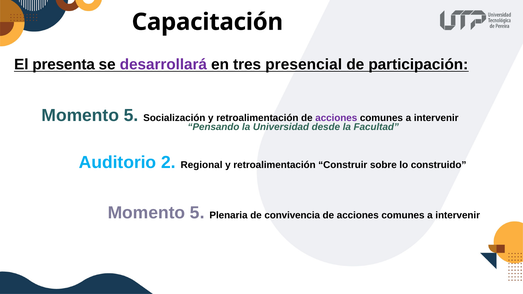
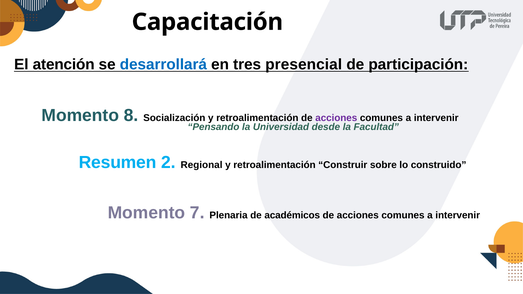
presenta: presenta -> atención
desarrollará colour: purple -> blue
5 at (131, 115): 5 -> 8
Auditorio: Auditorio -> Resumen
5 at (197, 213): 5 -> 7
convivencia: convivencia -> académicos
